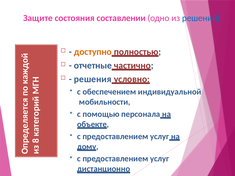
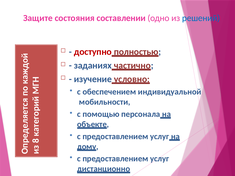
доступно colour: orange -> red
отчетные: отчетные -> заданиях
решения: решения -> изучение
